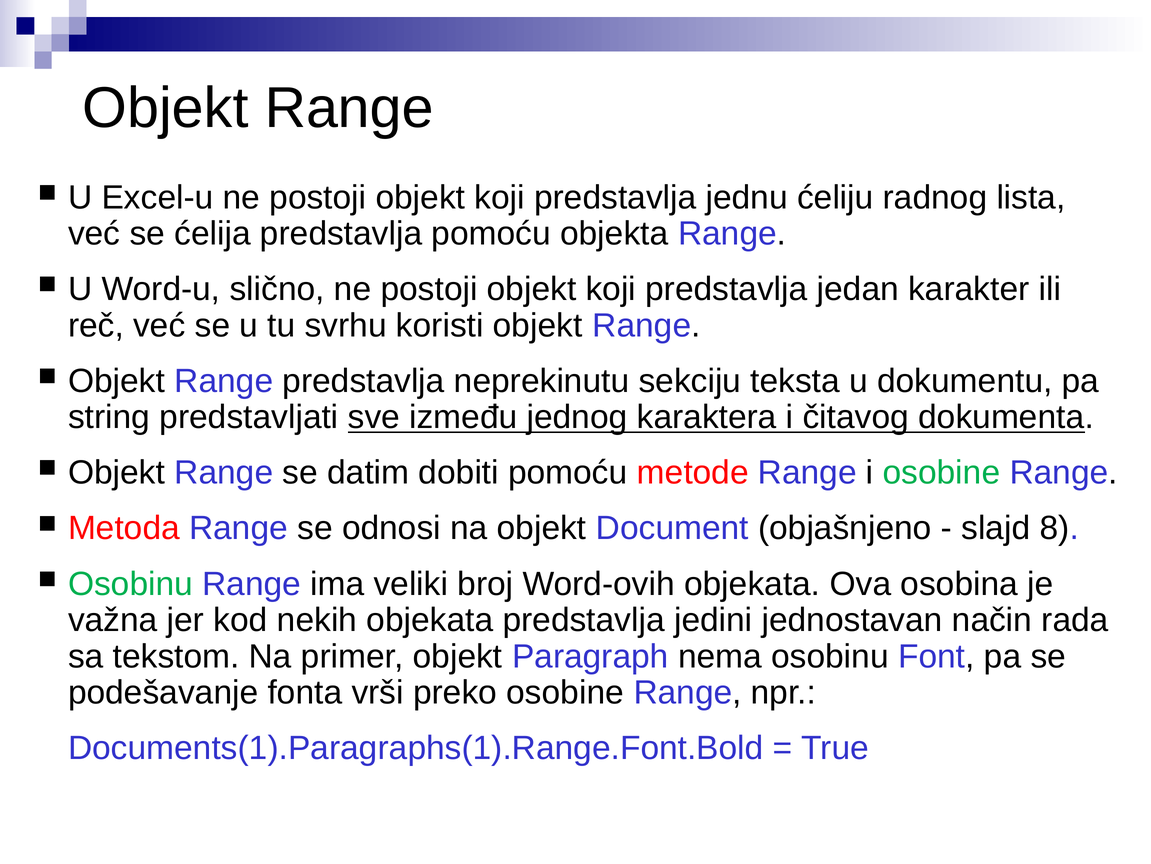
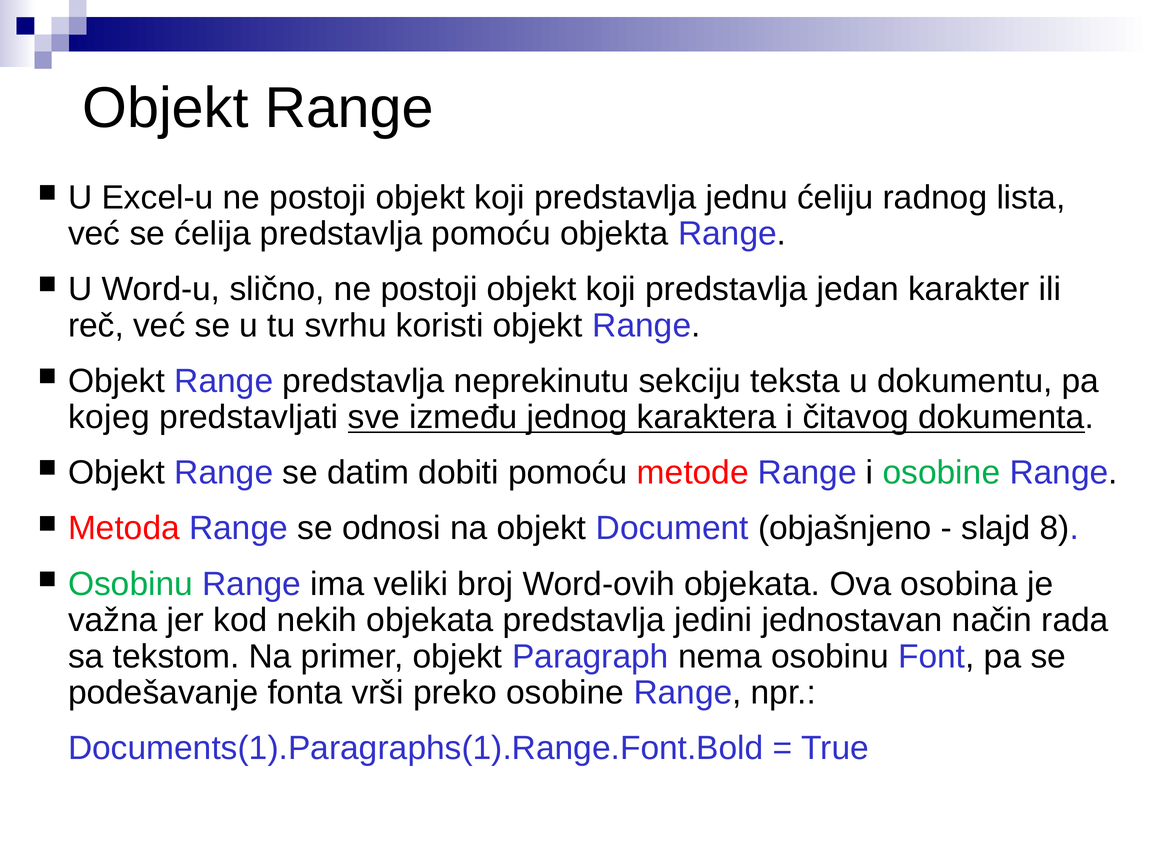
string: string -> kojeg
